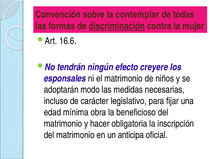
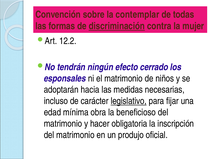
16.6: 16.6 -> 12.2
creyere: creyere -> cerrado
modo: modo -> hacia
legislativo underline: none -> present
anticipa: anticipa -> produjo
